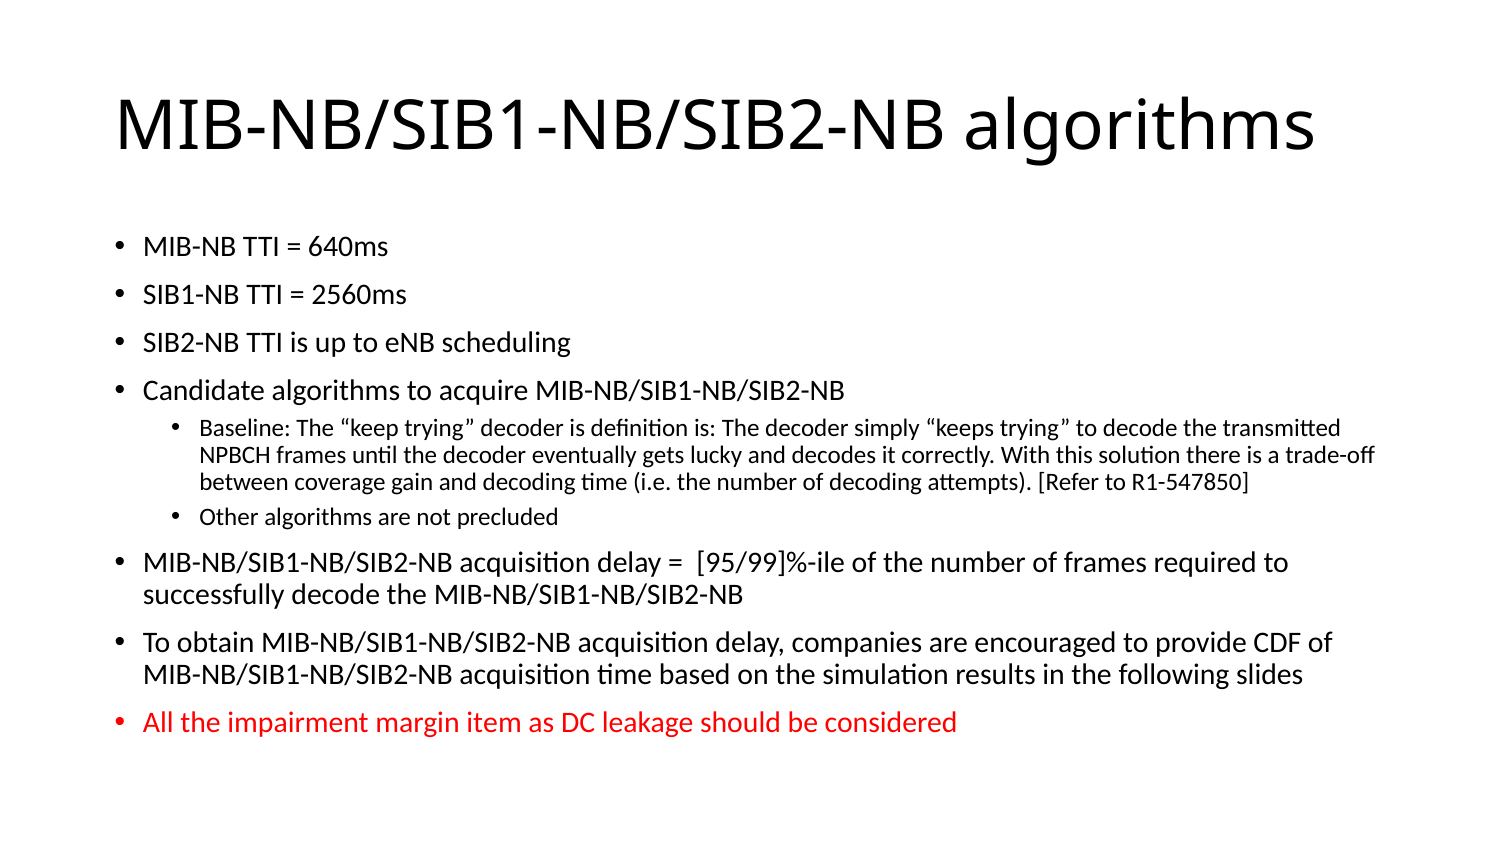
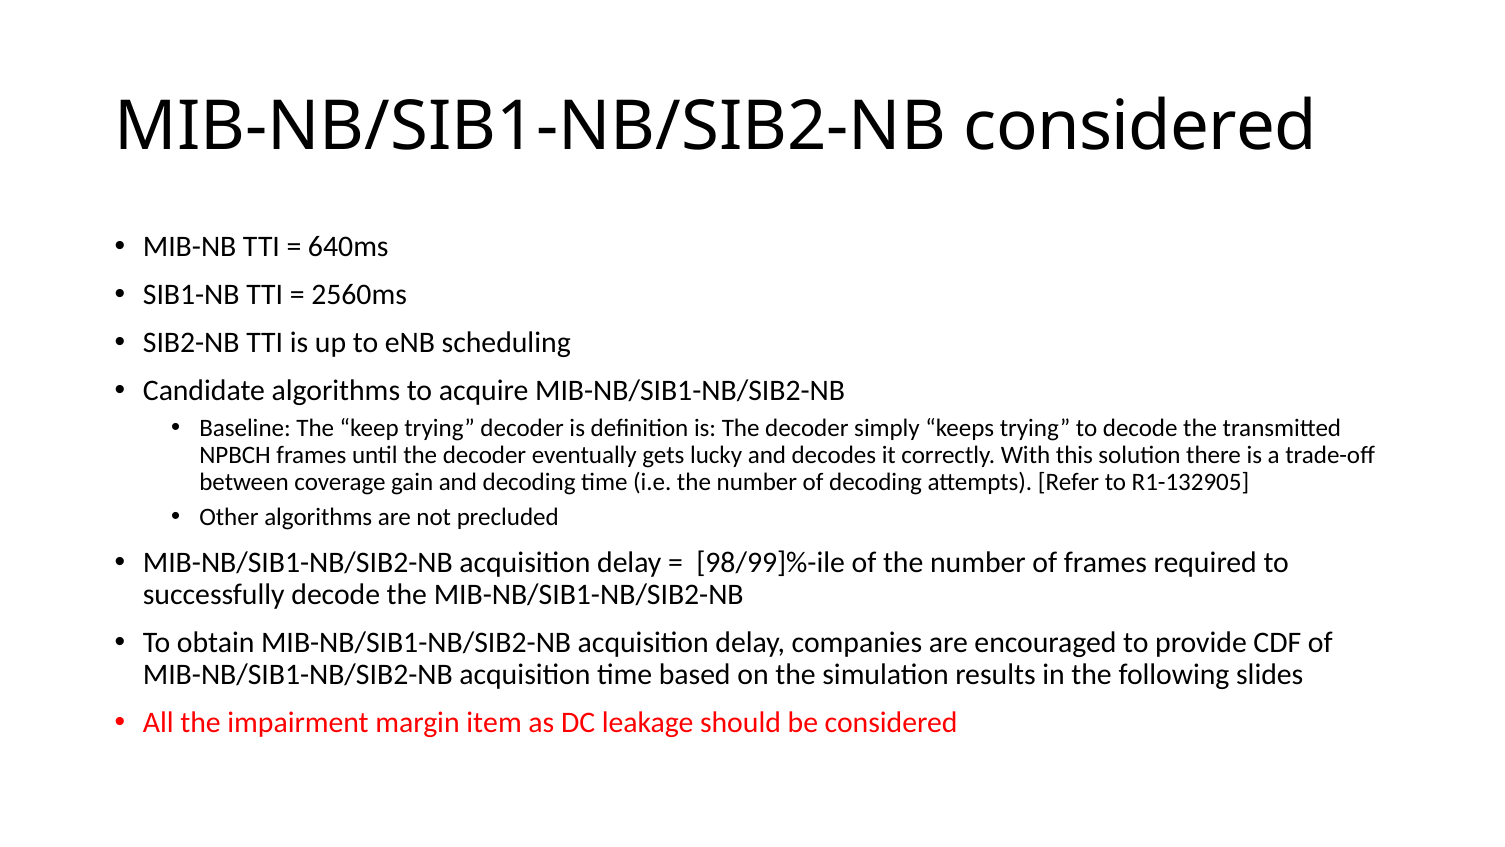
MIB-NB/SIB1-NB/SIB2-NB algorithms: algorithms -> considered
R1-547850: R1-547850 -> R1-132905
95/99]%-ile: 95/99]%-ile -> 98/99]%-ile
